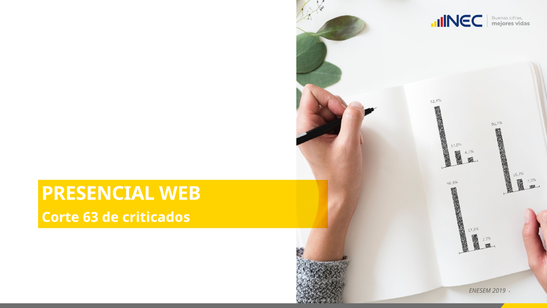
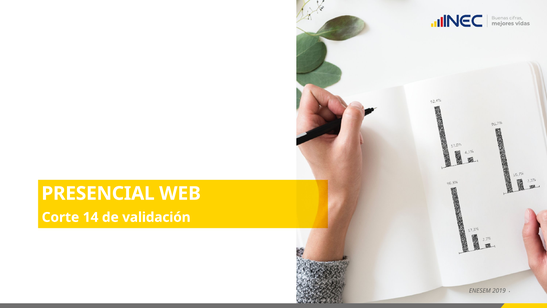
63: 63 -> 14
criticados: criticados -> validación
